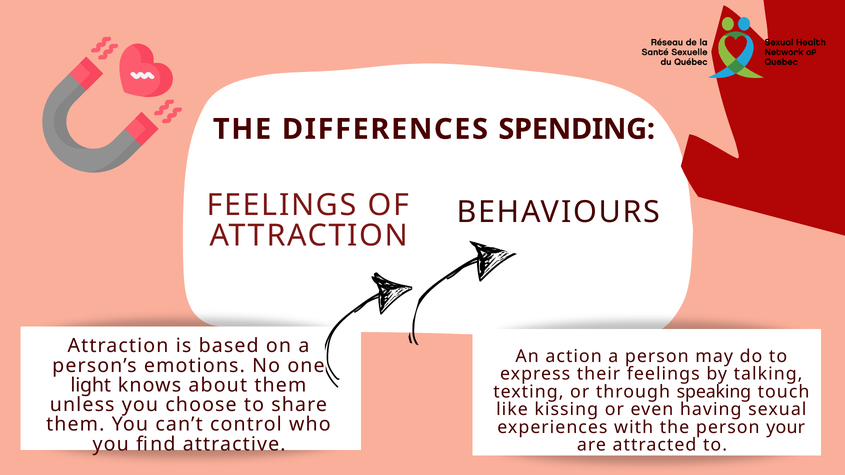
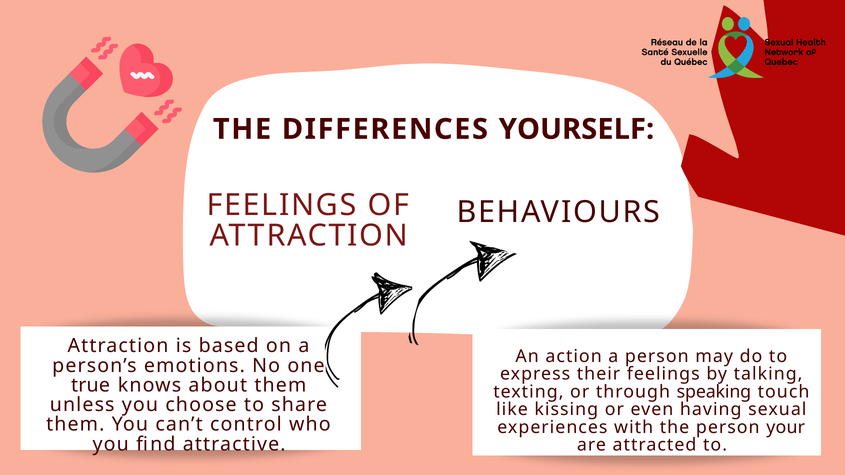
SPENDING: SPENDING -> YOURSELF
light: light -> true
